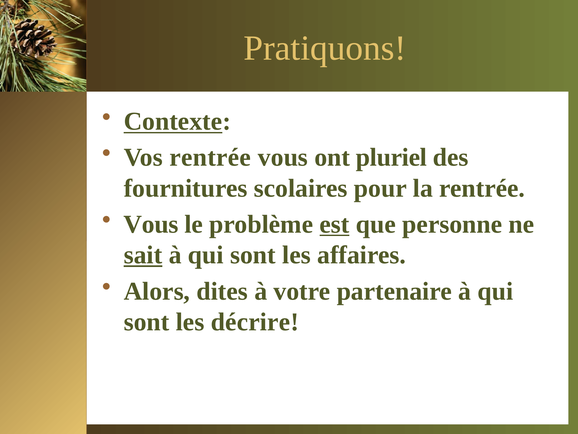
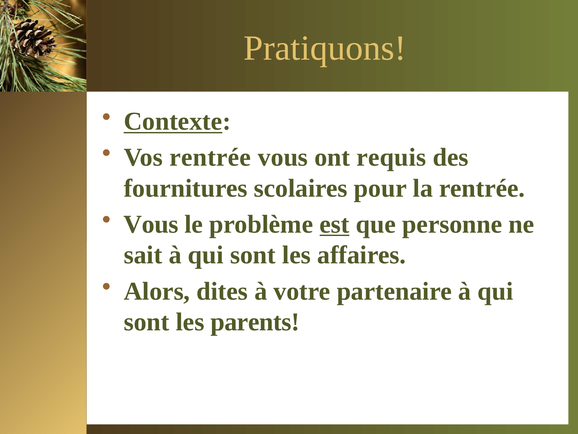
pluriel: pluriel -> requis
sait underline: present -> none
décrire: décrire -> parents
